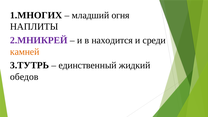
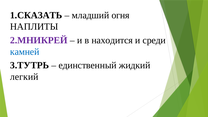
1.МНОГИХ: 1.МНОГИХ -> 1.СКАЗАТЬ
камней colour: orange -> blue
обедов: обедов -> легкий
